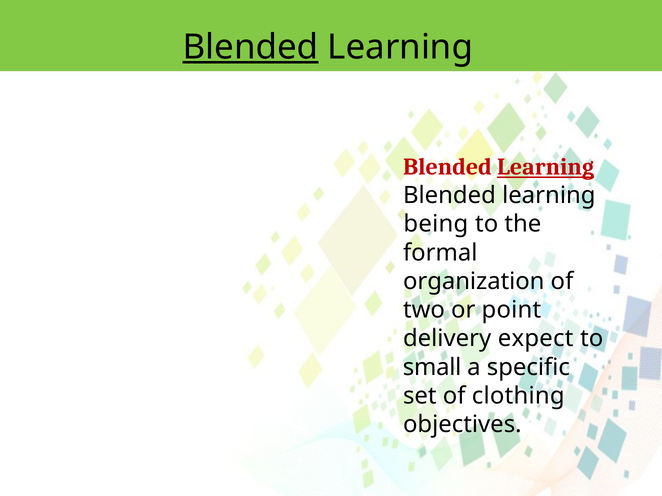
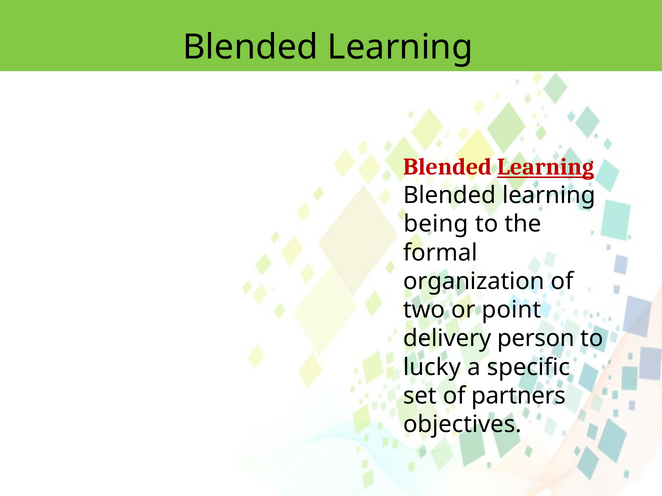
Blended at (250, 47) underline: present -> none
expect: expect -> person
small: small -> lucky
clothing: clothing -> partners
